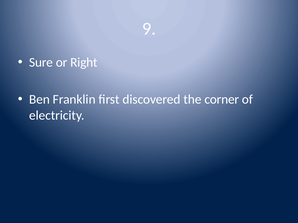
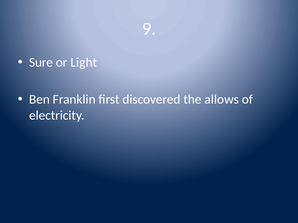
Right: Right -> Light
corner: corner -> allows
